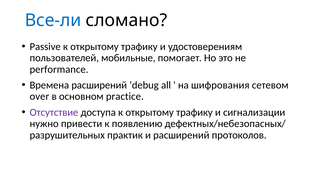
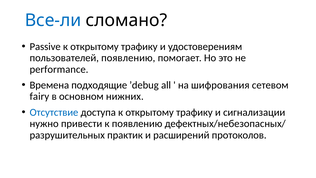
пользователей мобильные: мобильные -> появлению
Времена расширений: расширений -> подходящие
over: over -> fairy
practice: practice -> нижних
Отсутствие colour: purple -> blue
